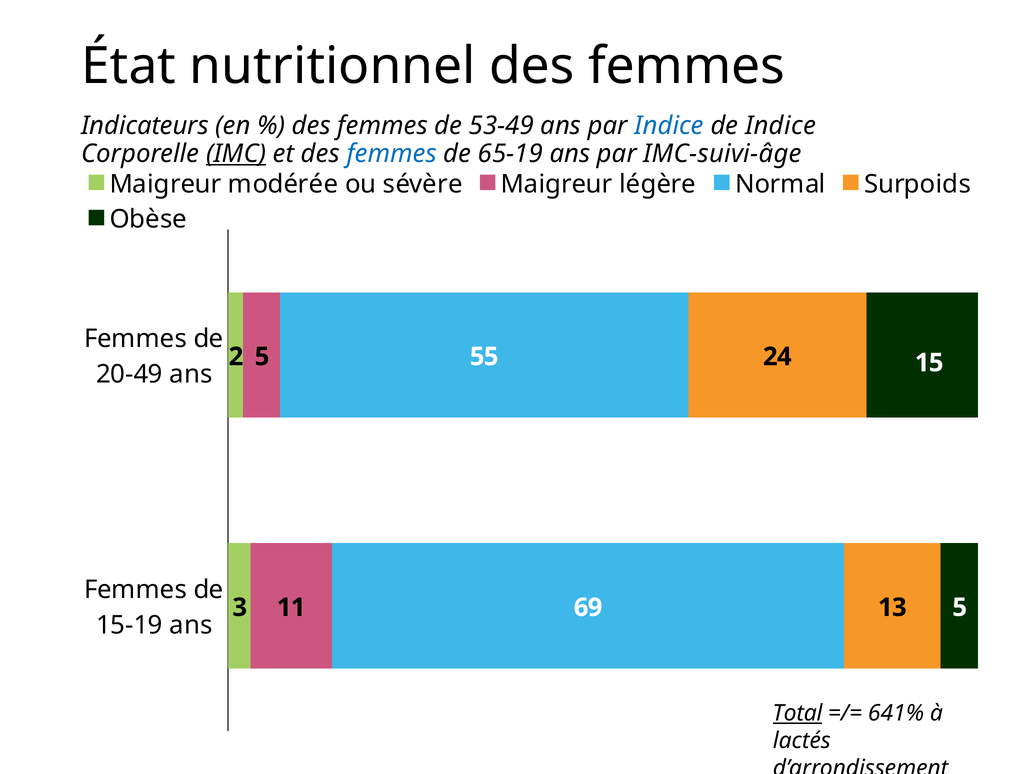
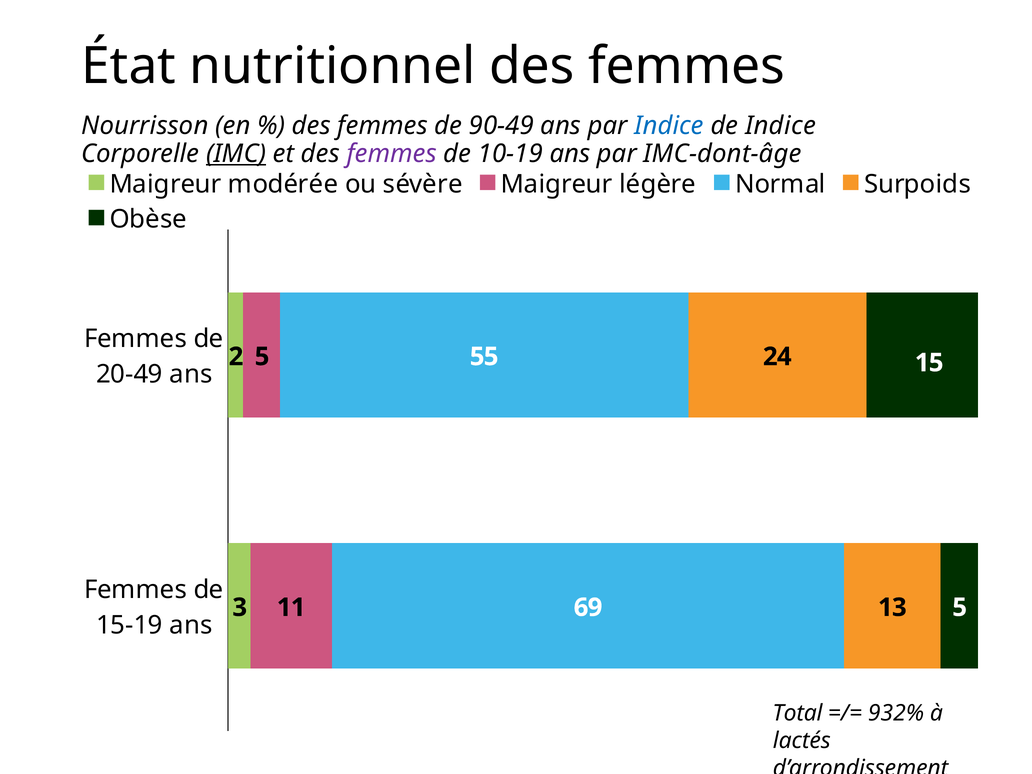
Indicateurs: Indicateurs -> Nourrisson
53-49: 53-49 -> 90-49
femmes at (392, 154) colour: blue -> purple
65-19: 65-19 -> 10-19
IMC-suivi-âge: IMC-suivi-âge -> IMC-dont-âge
Total underline: present -> none
641%: 641% -> 932%
